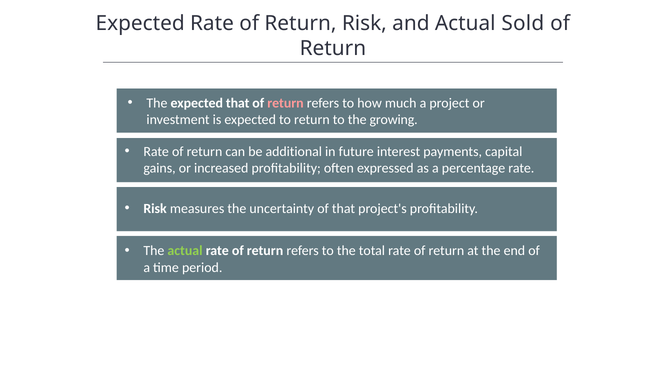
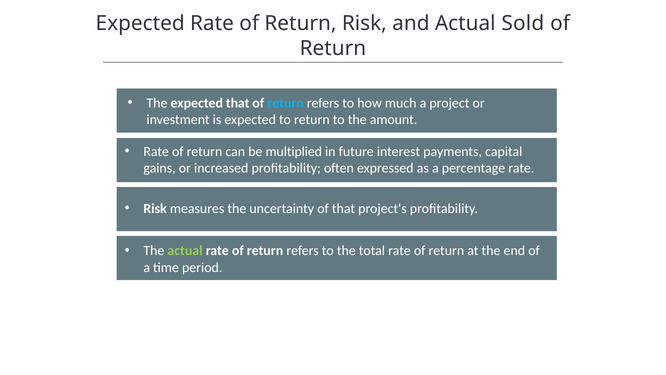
return at (285, 103) colour: pink -> light blue
growing: growing -> amount
additional: additional -> multiplied
